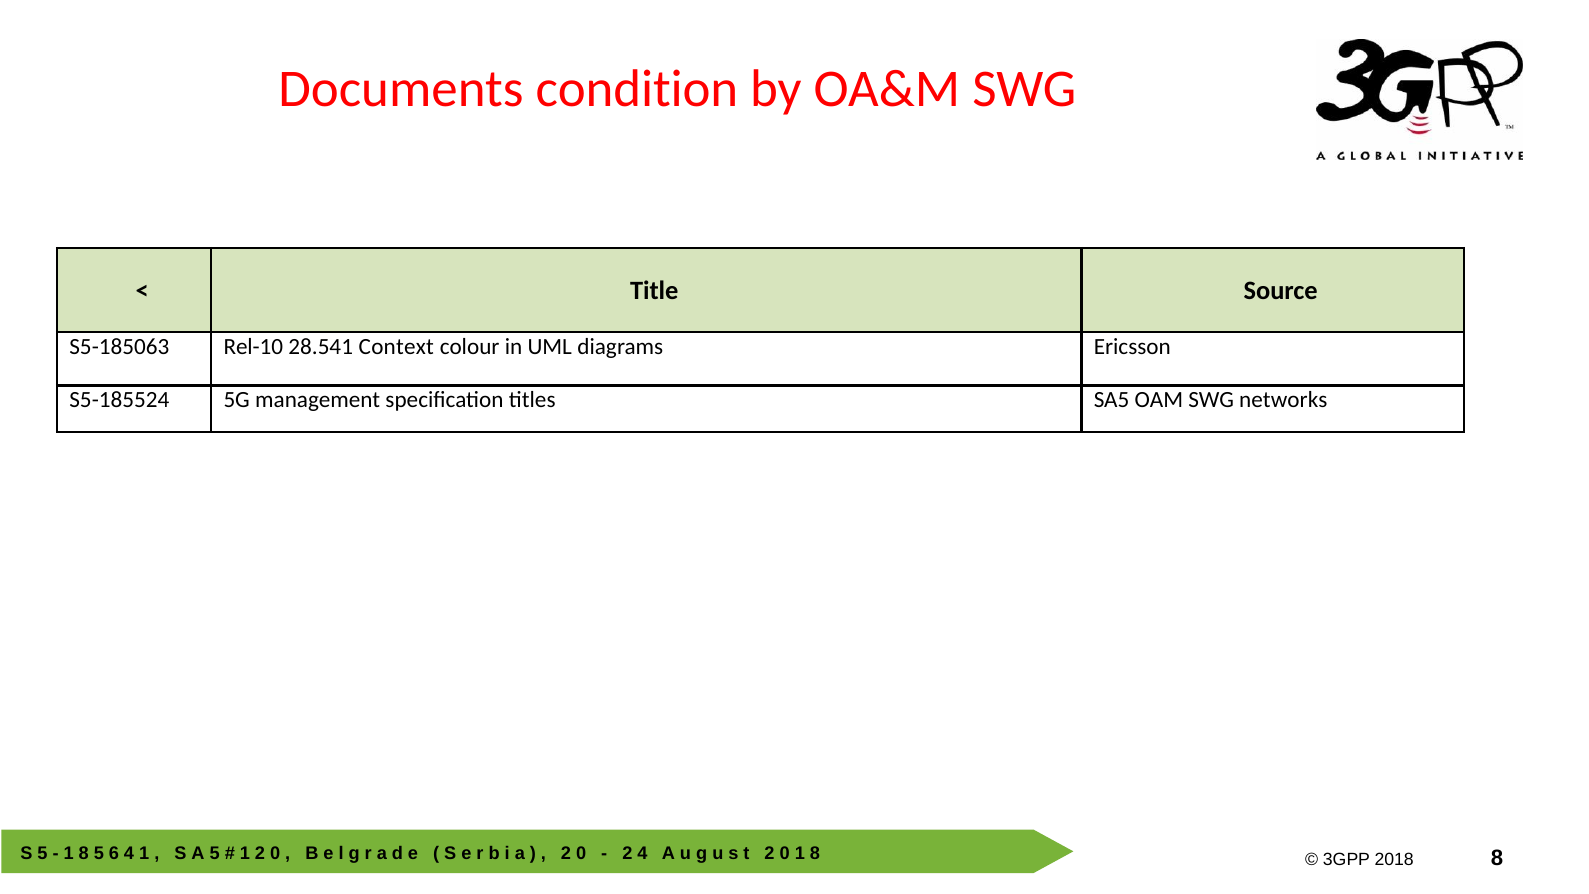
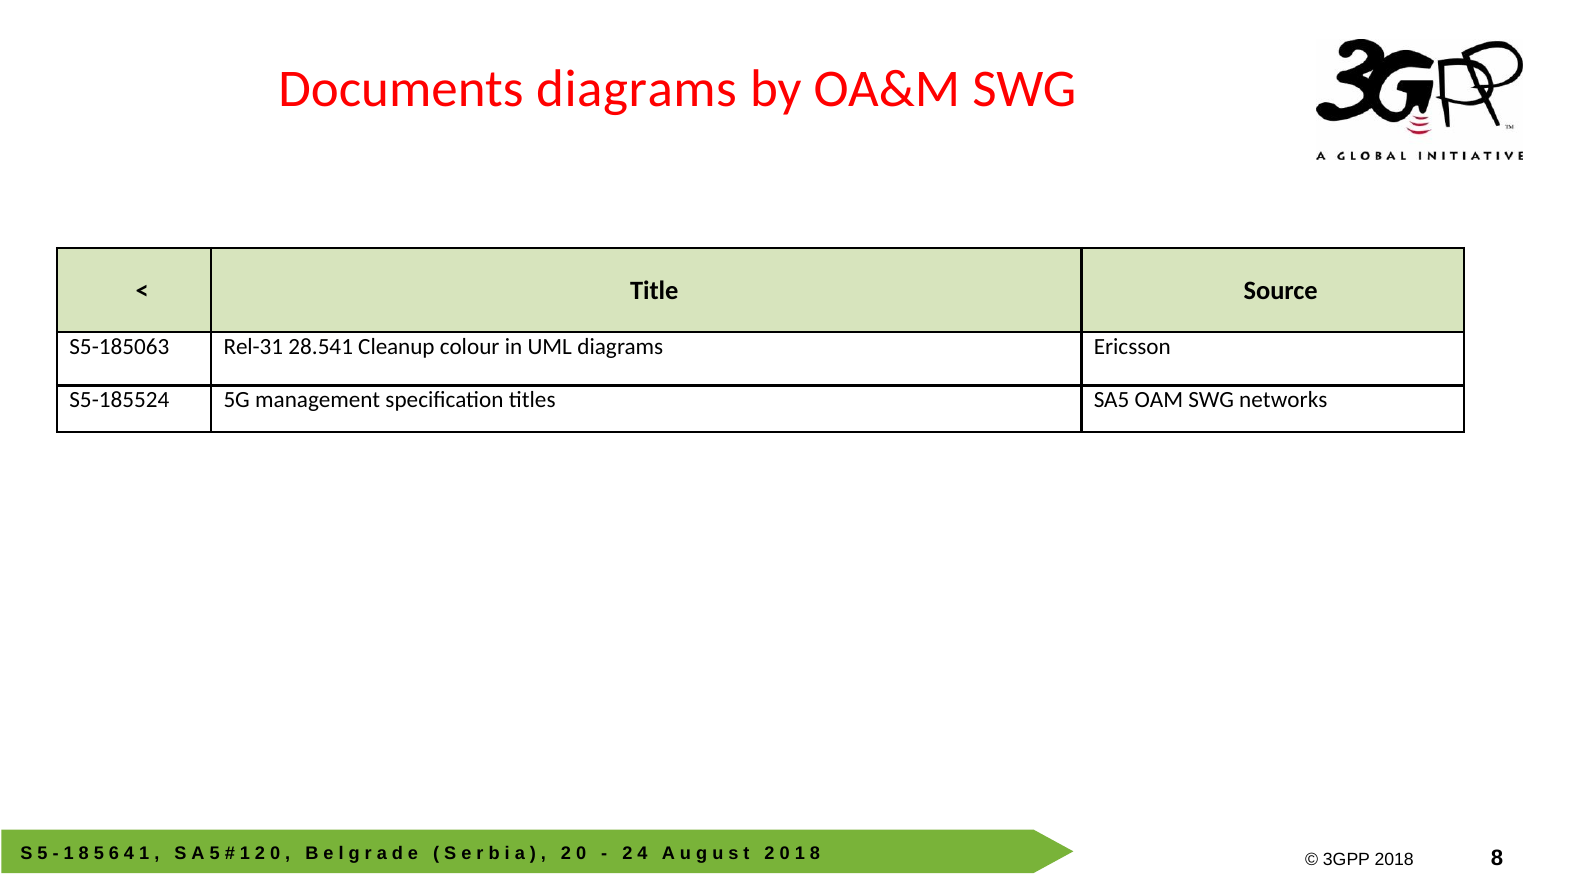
Documents condition: condition -> diagrams
Rel-10: Rel-10 -> Rel-31
Context: Context -> Cleanup
